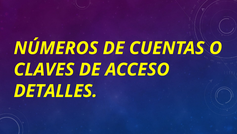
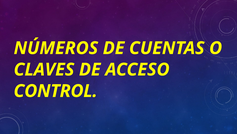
DETALLES: DETALLES -> CONTROL
